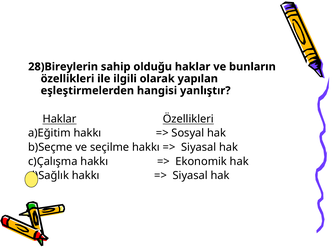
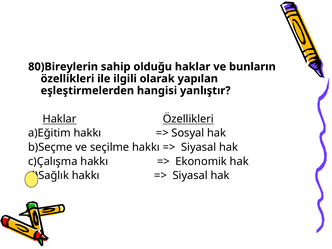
28)Bireylerin: 28)Bireylerin -> 80)Bireylerin
